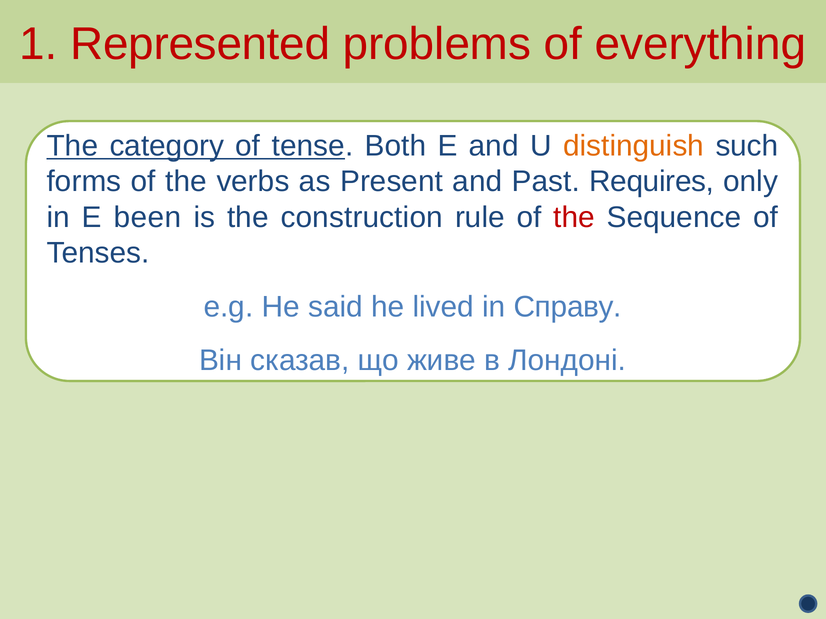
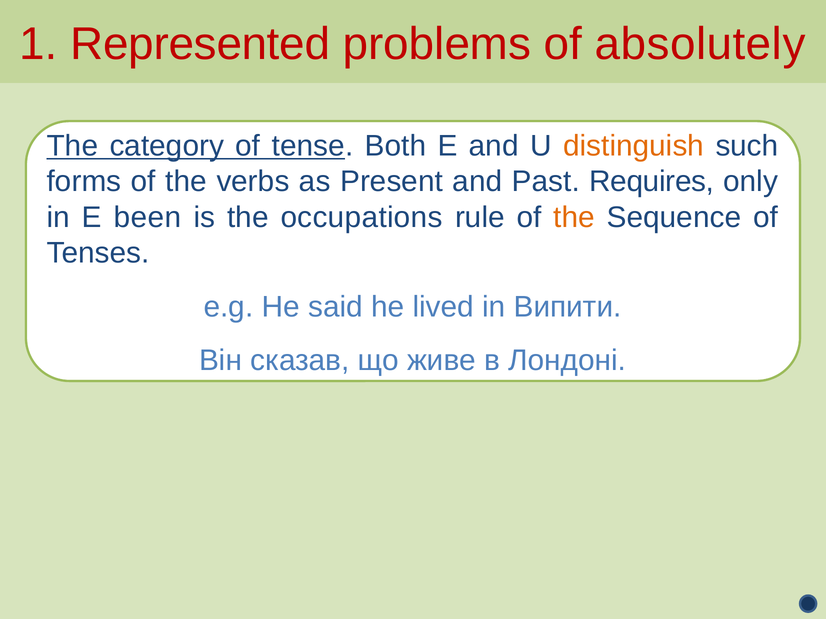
everything: everything -> absolutely
construction: construction -> occupations
the at (574, 218) colour: red -> orange
Справу: Справу -> Випити
